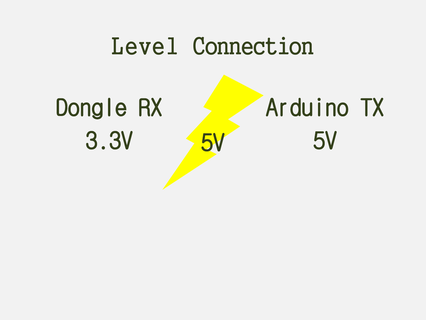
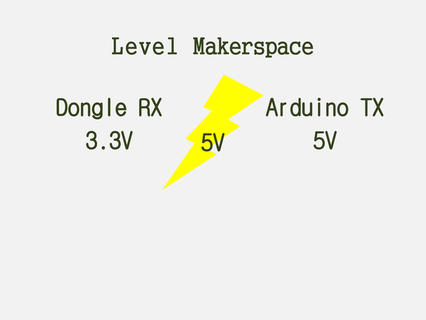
Connection: Connection -> Makerspace
